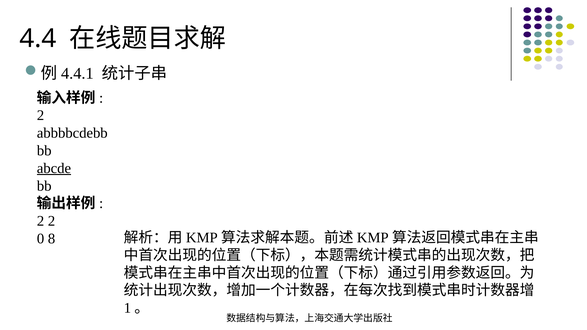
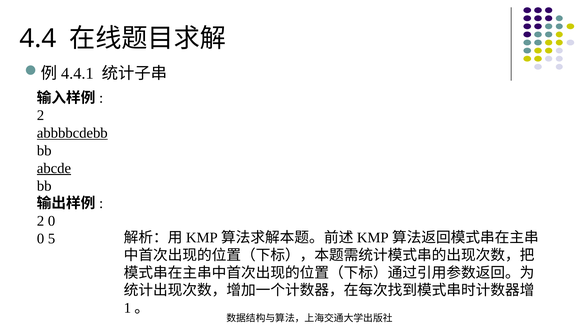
abbbbcdebb underline: none -> present
2 2: 2 -> 0
8: 8 -> 5
